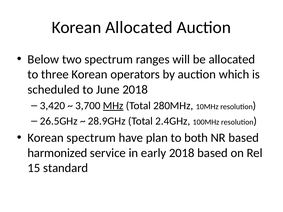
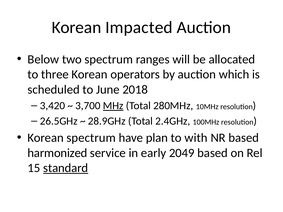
Korean Allocated: Allocated -> Impacted
both: both -> with
early 2018: 2018 -> 2049
standard underline: none -> present
